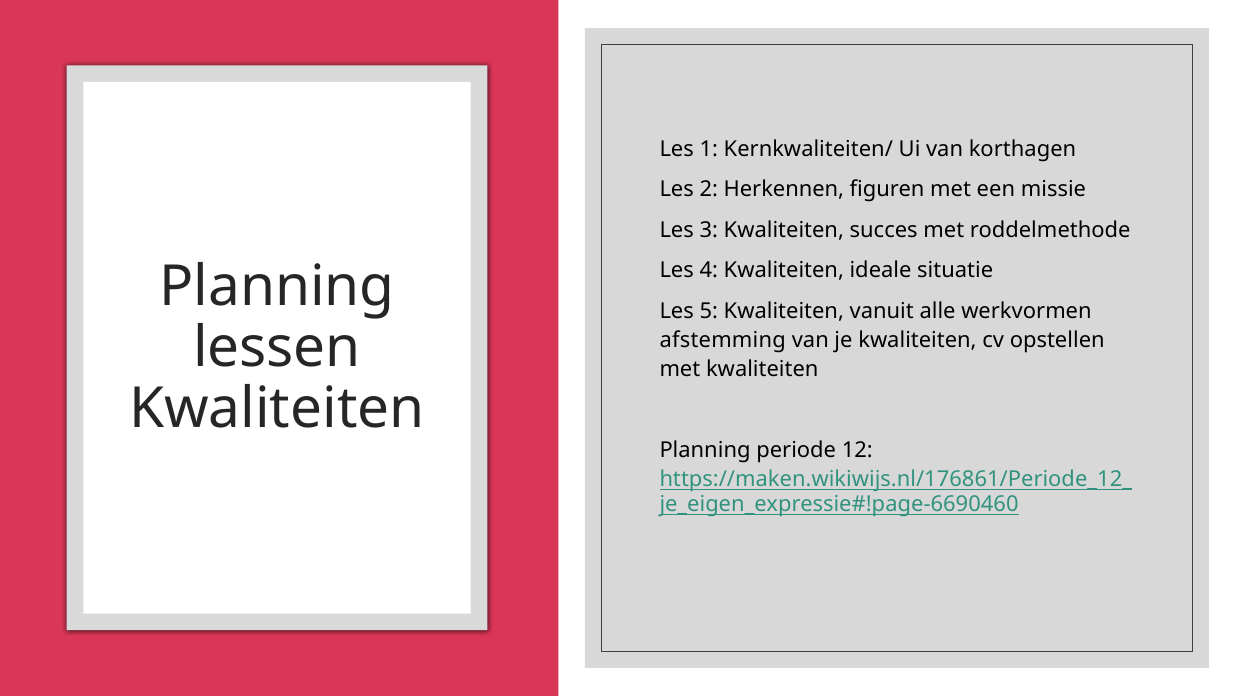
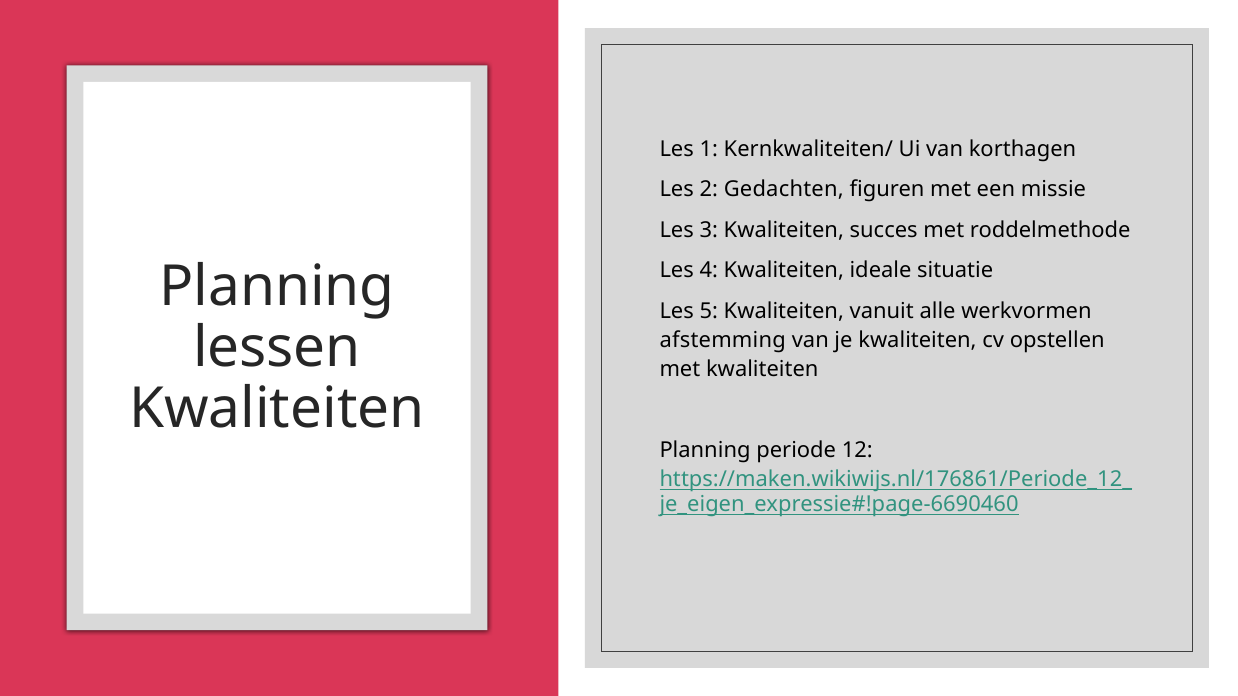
Herkennen: Herkennen -> Gedachten
